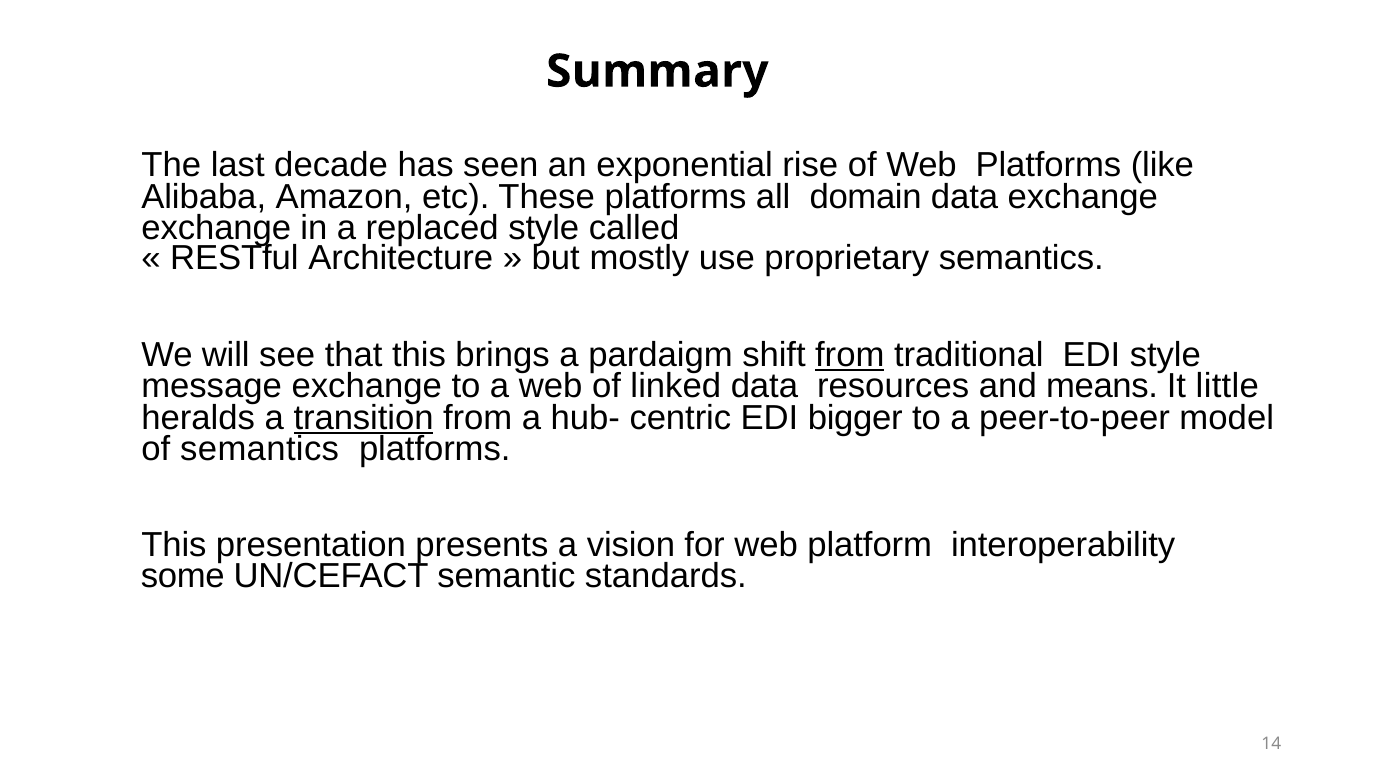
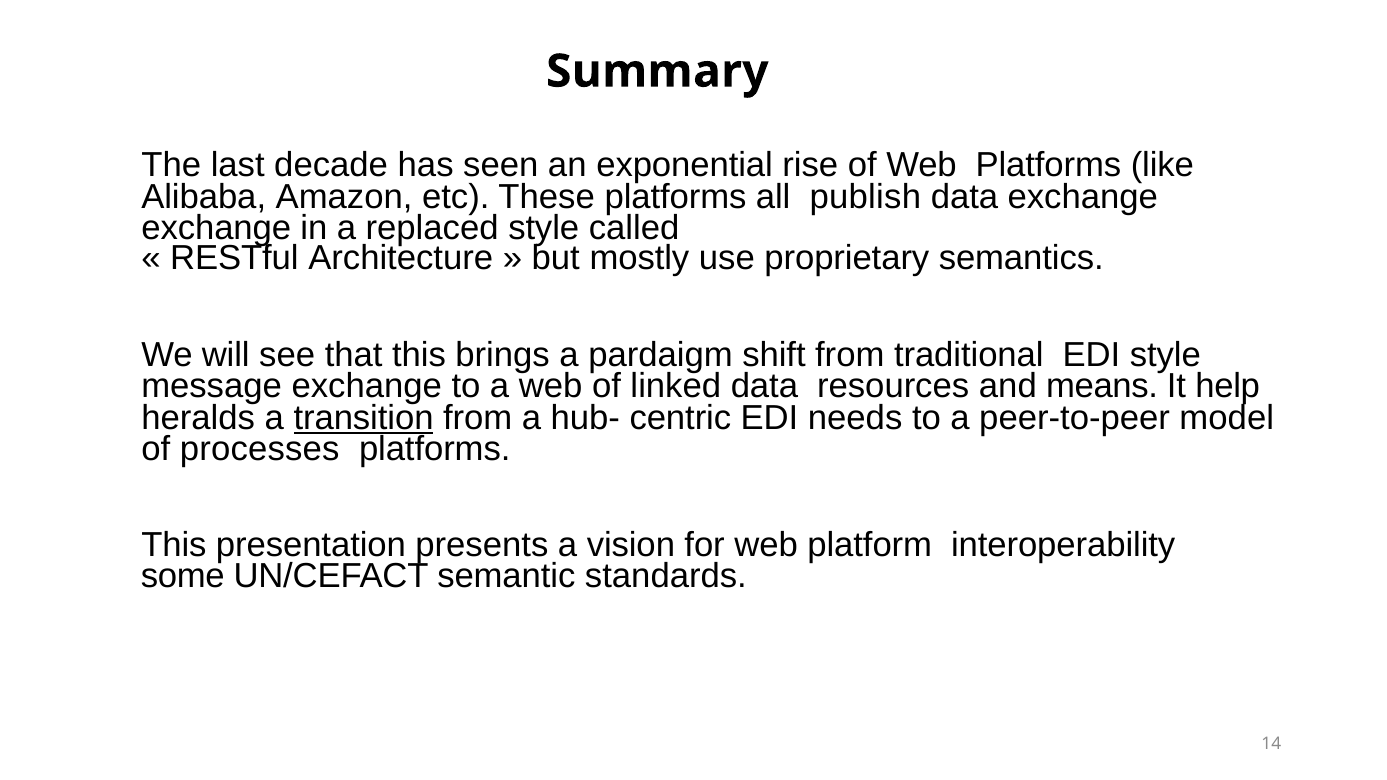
domain: domain -> publish
from at (850, 355) underline: present -> none
little: little -> help
bigger: bigger -> needs
of semantics: semantics -> processes
